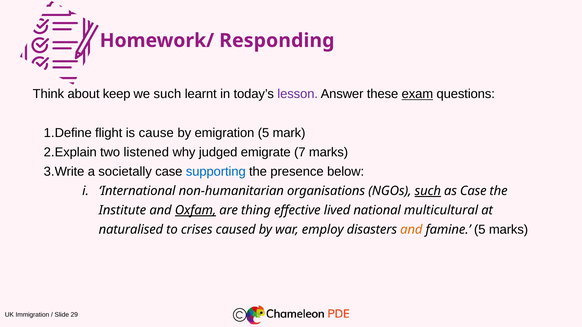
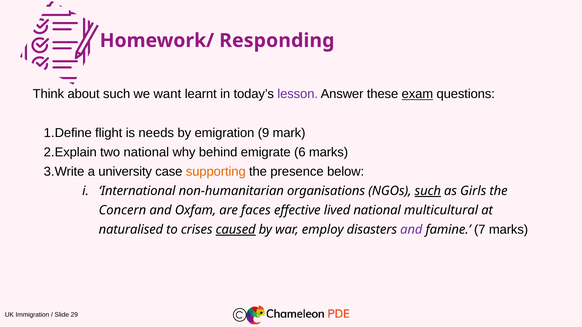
about keep: keep -> such
we such: such -> want
cause: cause -> needs
emigration 5: 5 -> 9
two listened: listened -> national
judged: judged -> behind
7: 7 -> 6
societally: societally -> university
supporting colour: blue -> orange
as Case: Case -> Girls
Institute: Institute -> Concern
Oxfam underline: present -> none
thing: thing -> faces
caused underline: none -> present
and at (411, 230) colour: orange -> purple
famine 5: 5 -> 7
